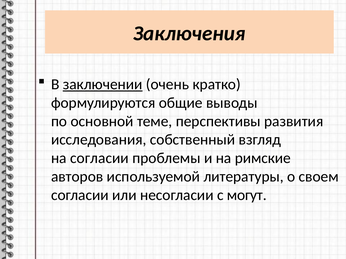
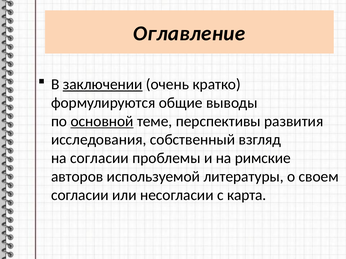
Заключения: Заключения -> Оглавление
основной underline: none -> present
могут: могут -> карта
